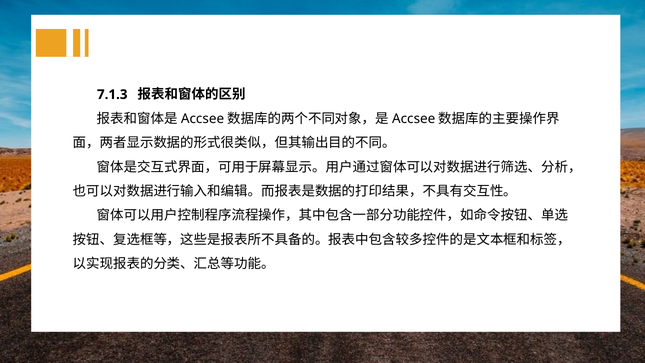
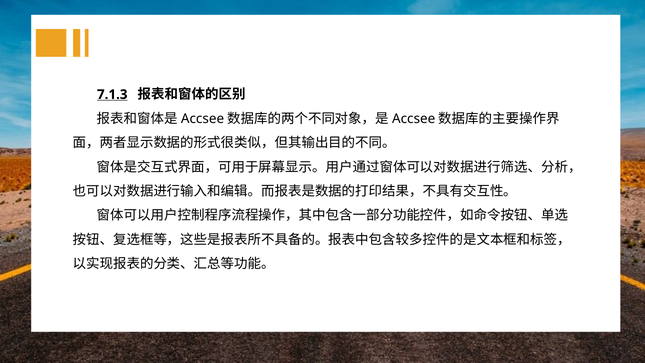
7.1.3 underline: none -> present
